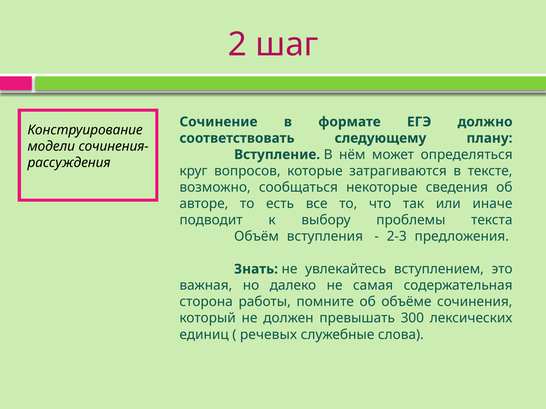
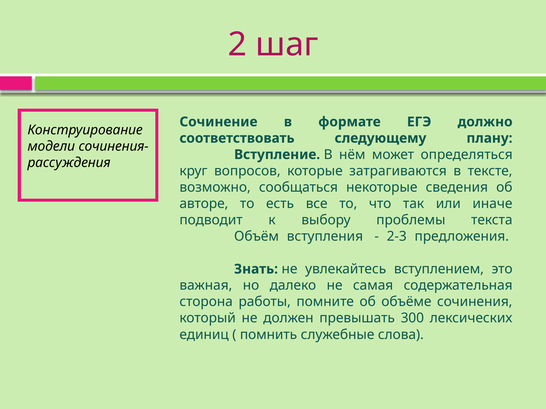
речевых: речевых -> помнить
